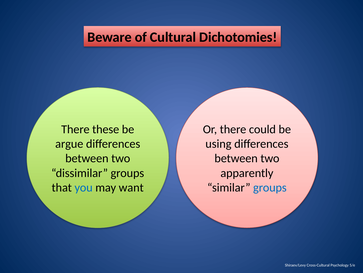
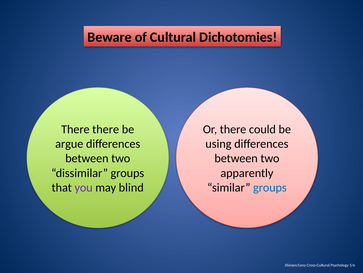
There these: these -> there
you colour: blue -> purple
want: want -> blind
